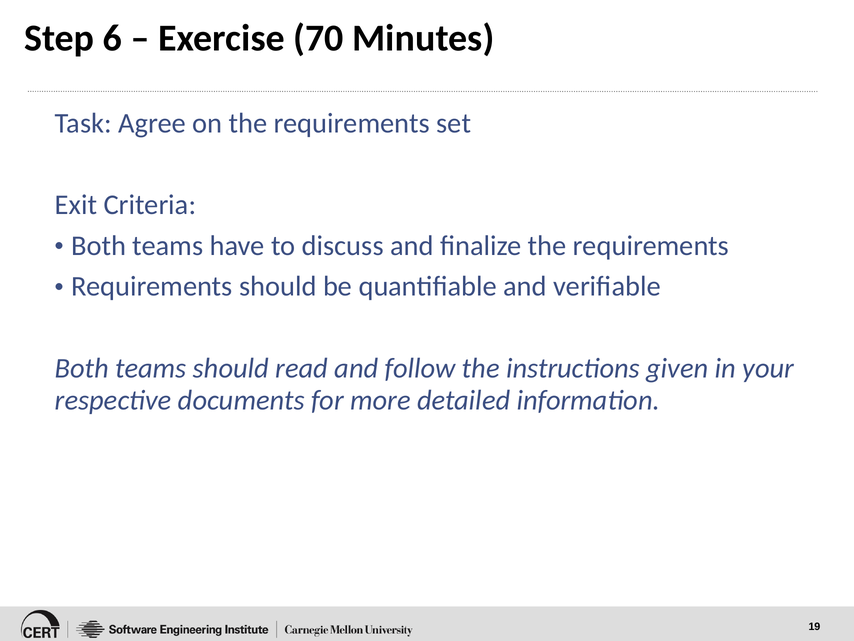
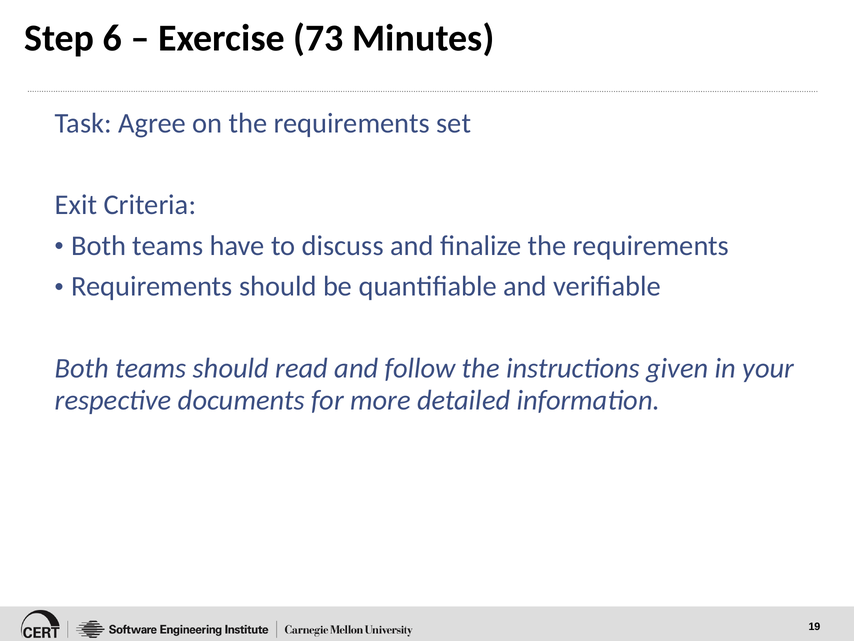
70: 70 -> 73
